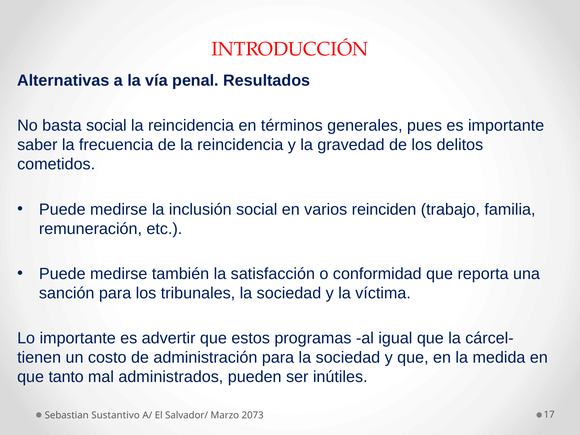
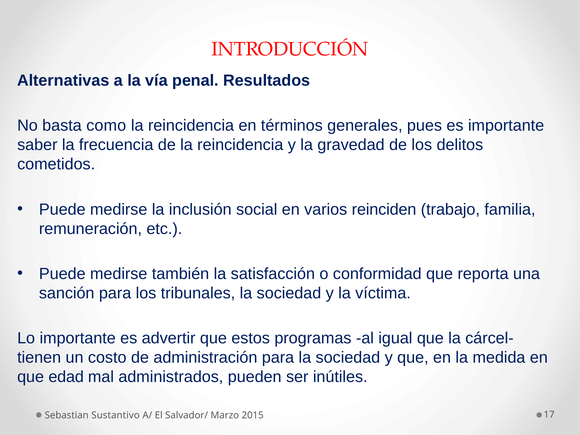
basta social: social -> como
tanto: tanto -> edad
2073: 2073 -> 2015
